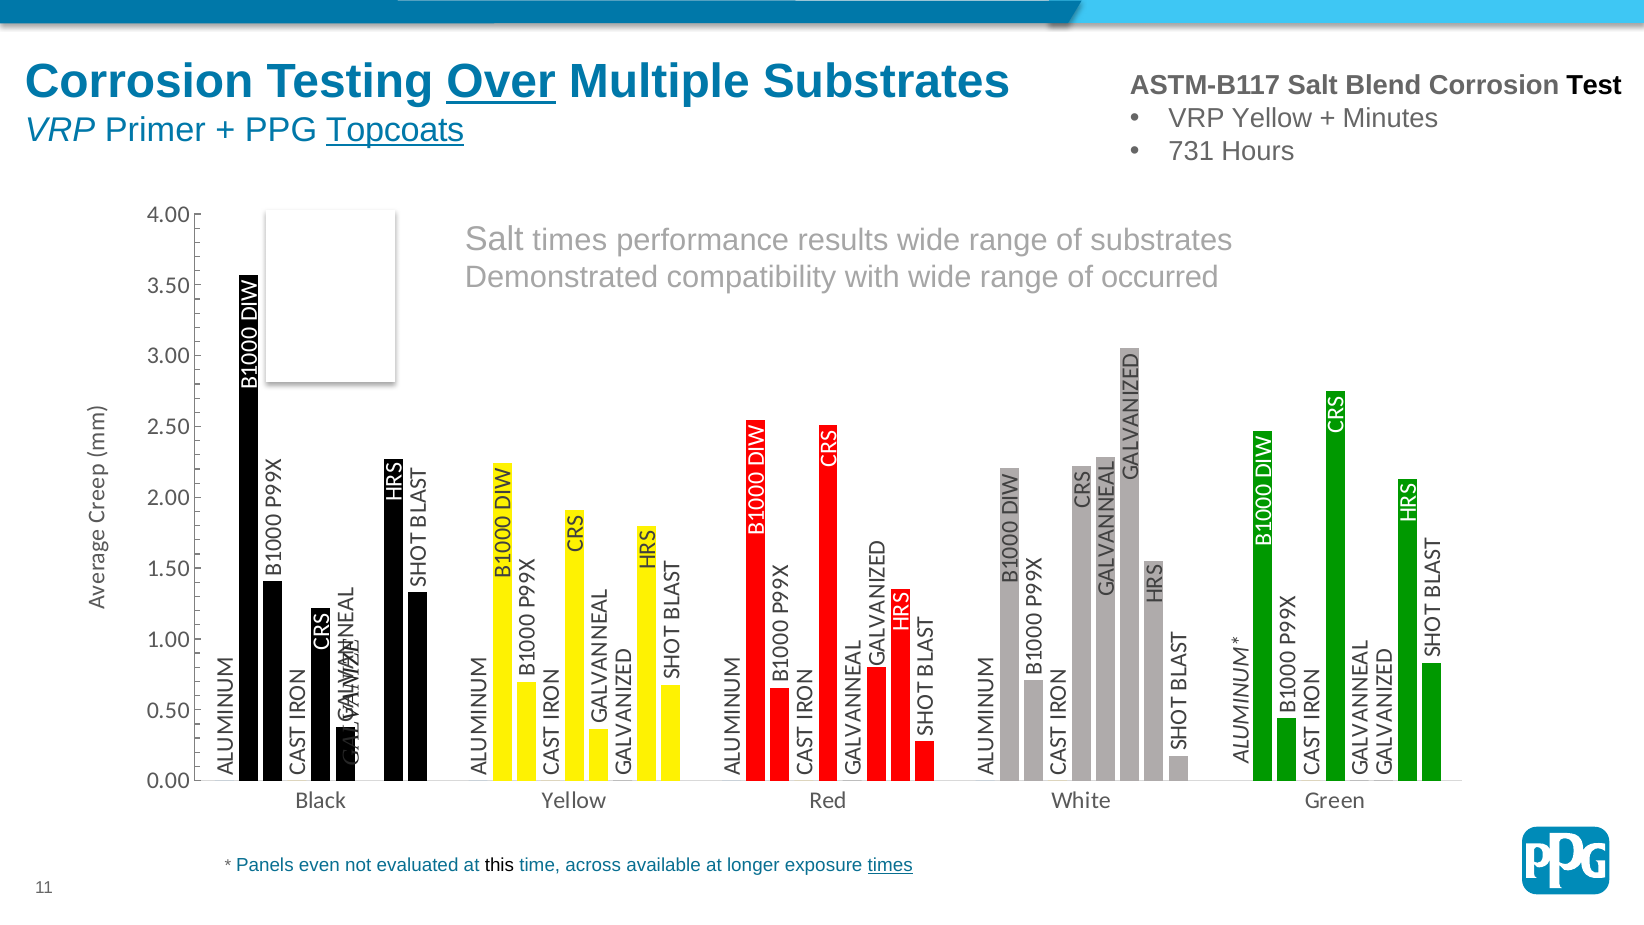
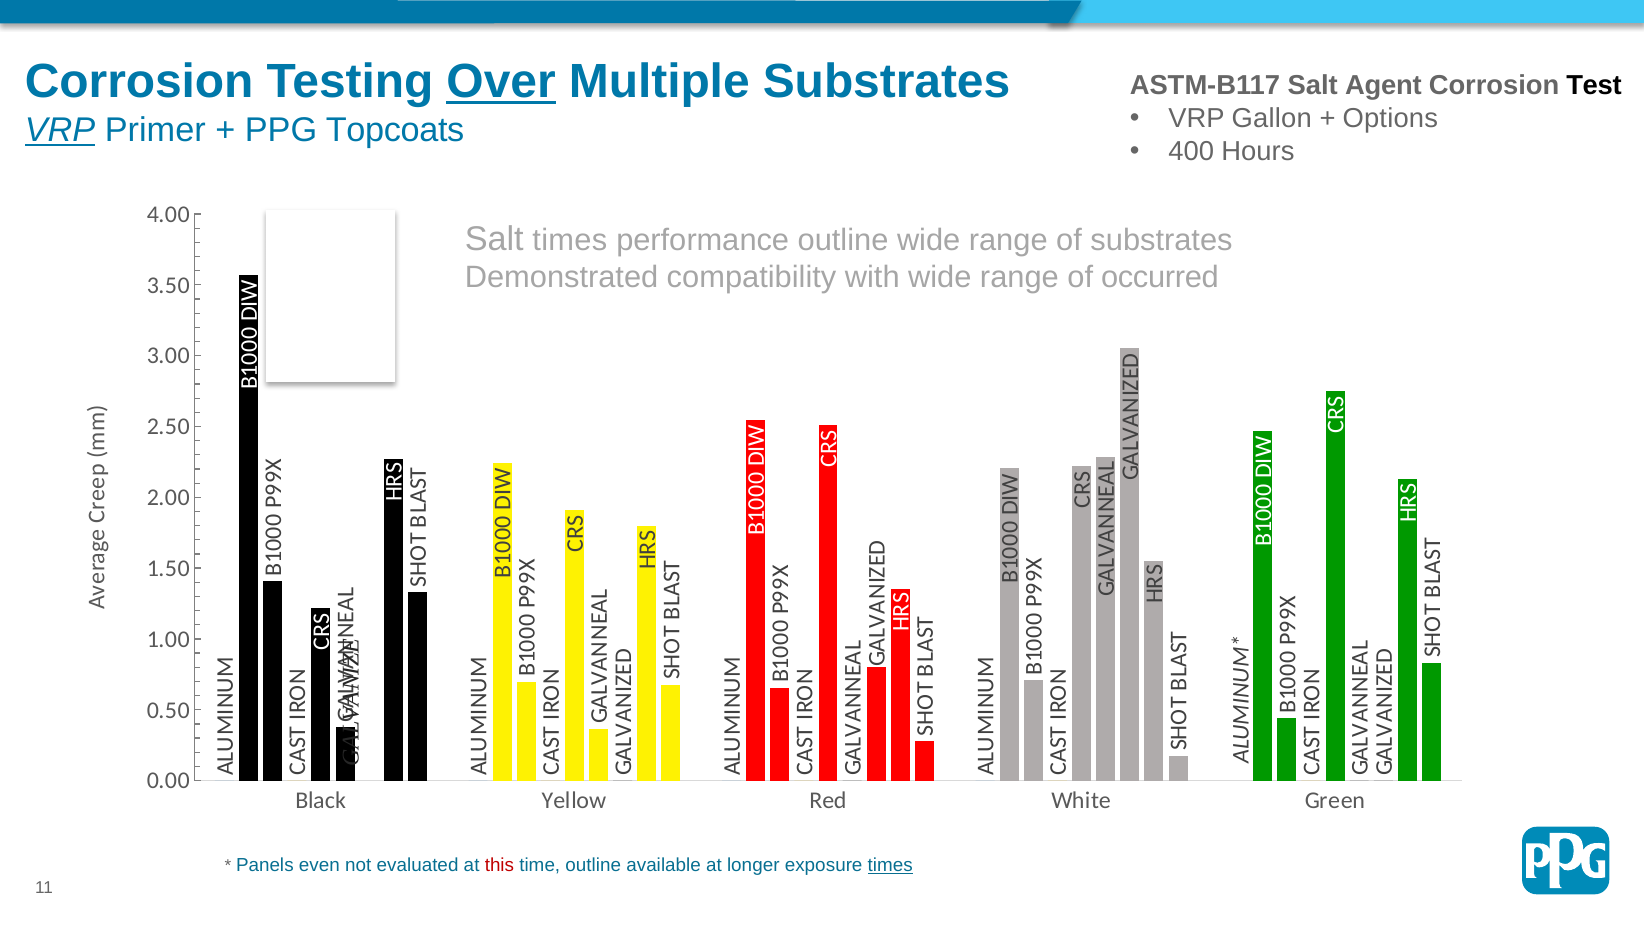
Blend: Blend -> Agent
VRP Yellow: Yellow -> Gallon
Minutes: Minutes -> Options
VRP at (60, 131) underline: none -> present
Topcoats underline: present -> none
731: 731 -> 400
performance results: results -> outline
this colour: black -> red
time across: across -> outline
